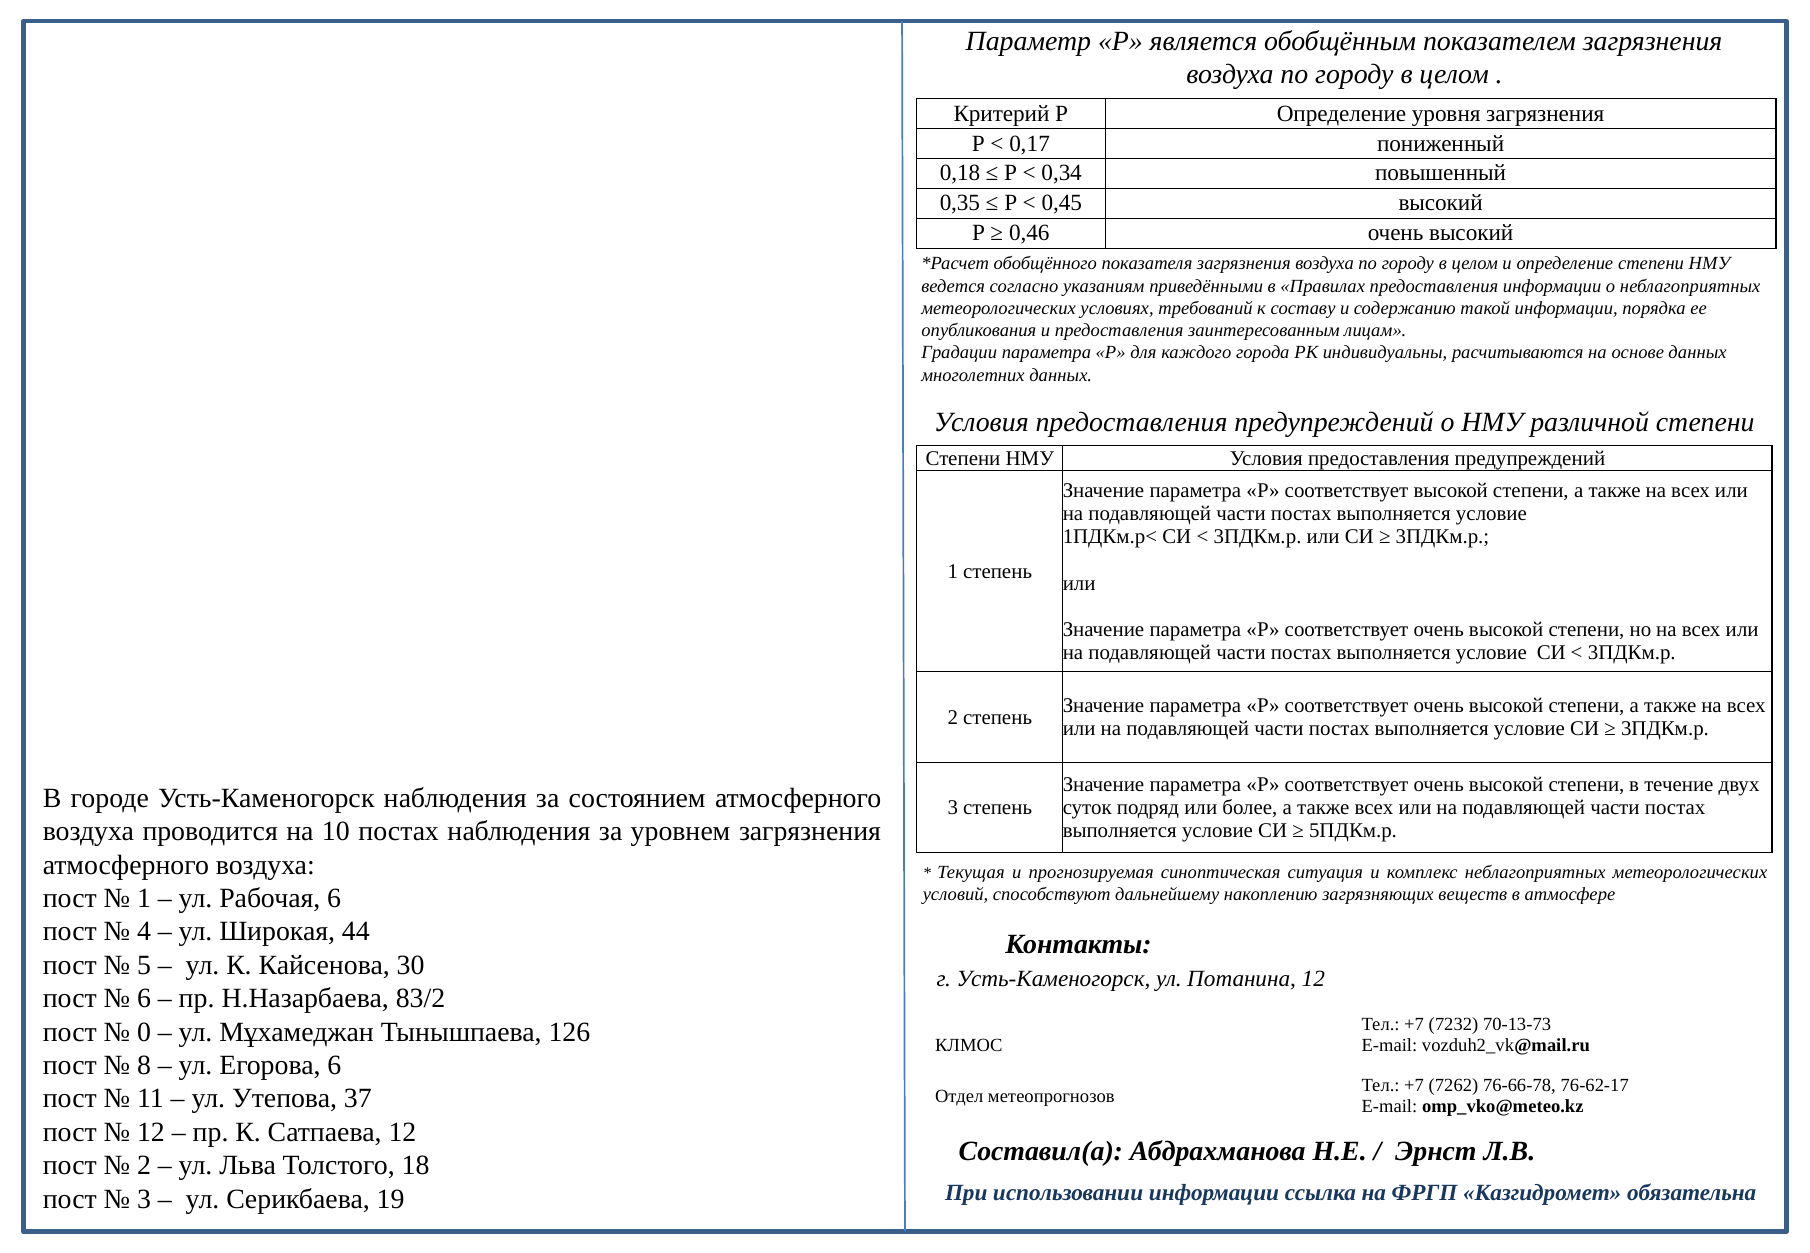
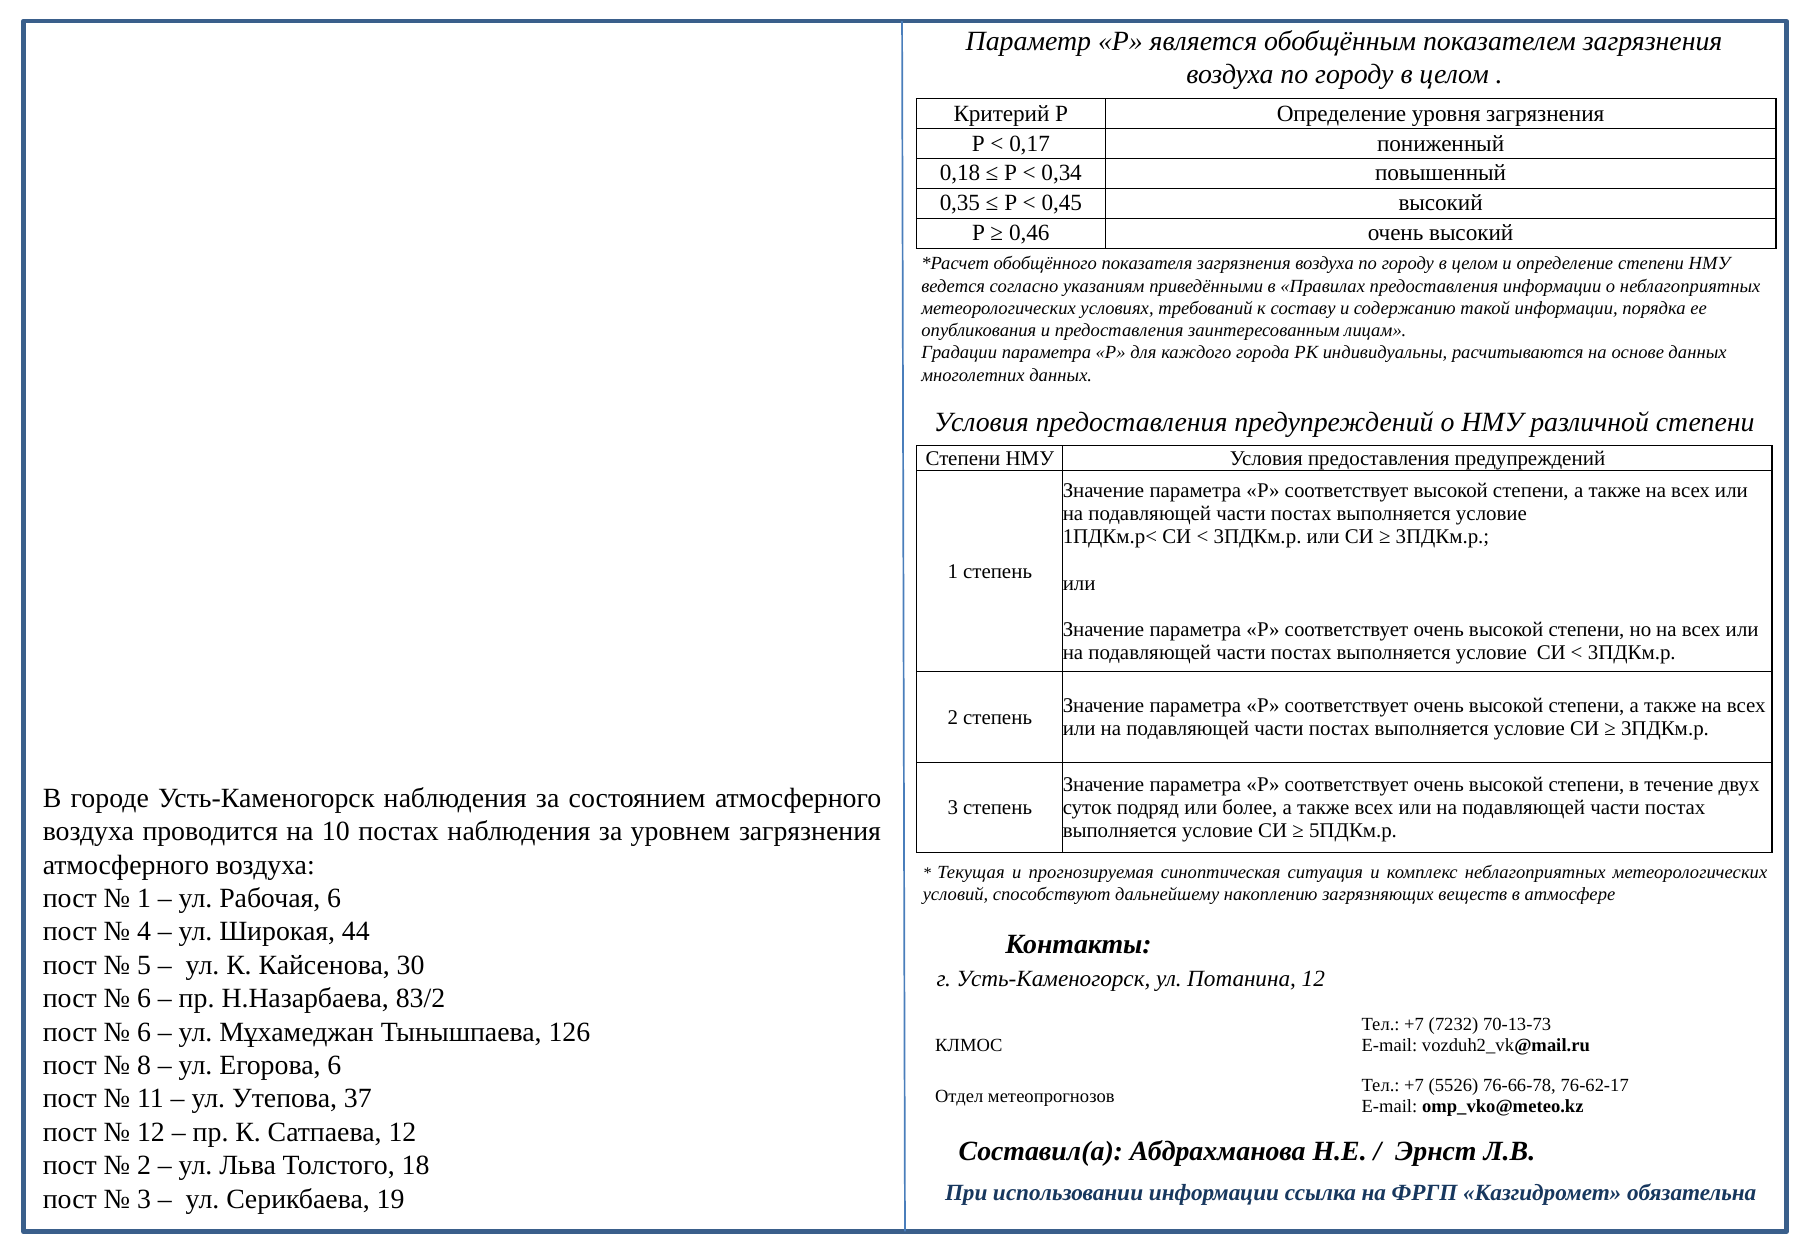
0 at (144, 1032): 0 -> 6
7262: 7262 -> 5526
